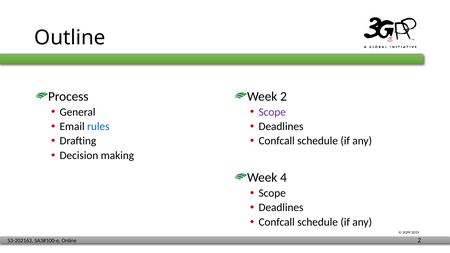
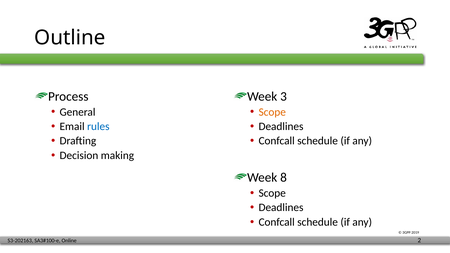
Week 2: 2 -> 3
Scope at (272, 112) colour: purple -> orange
4: 4 -> 8
